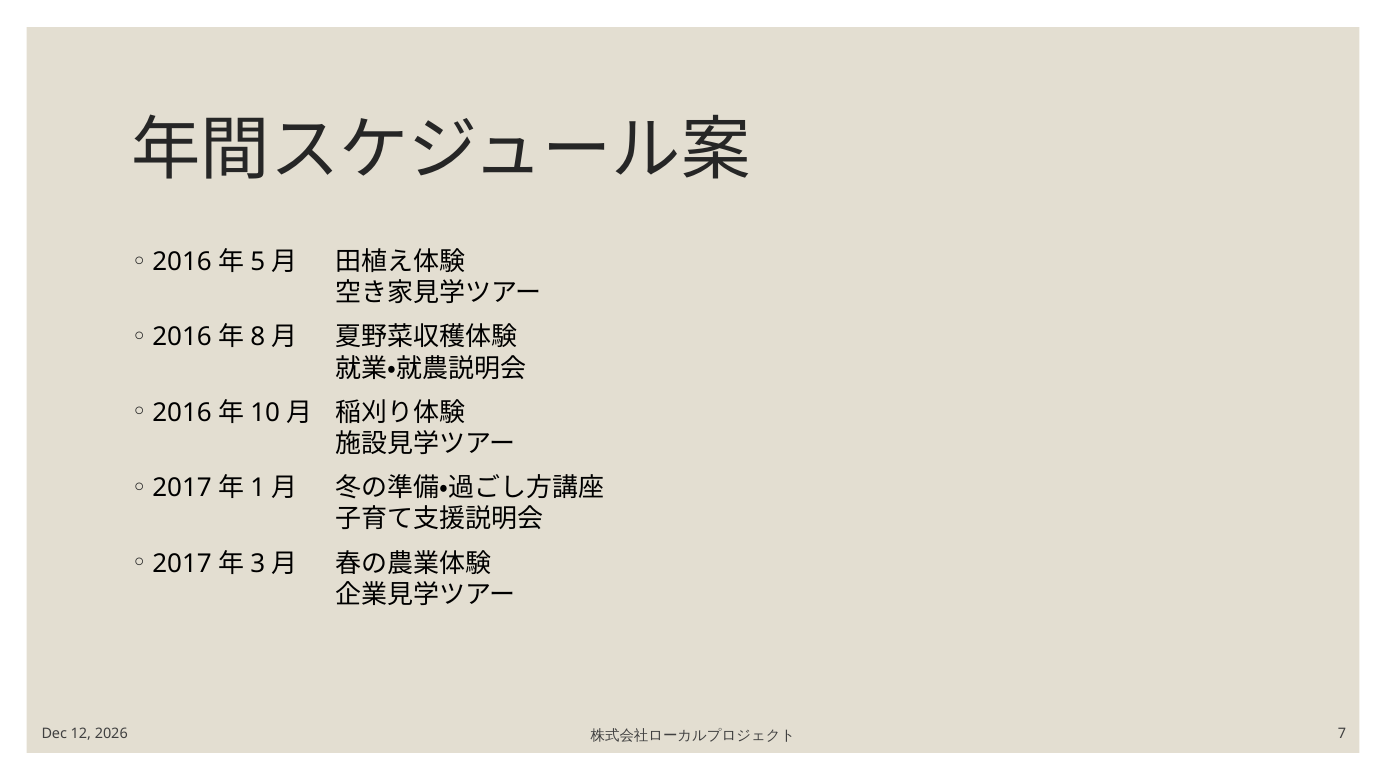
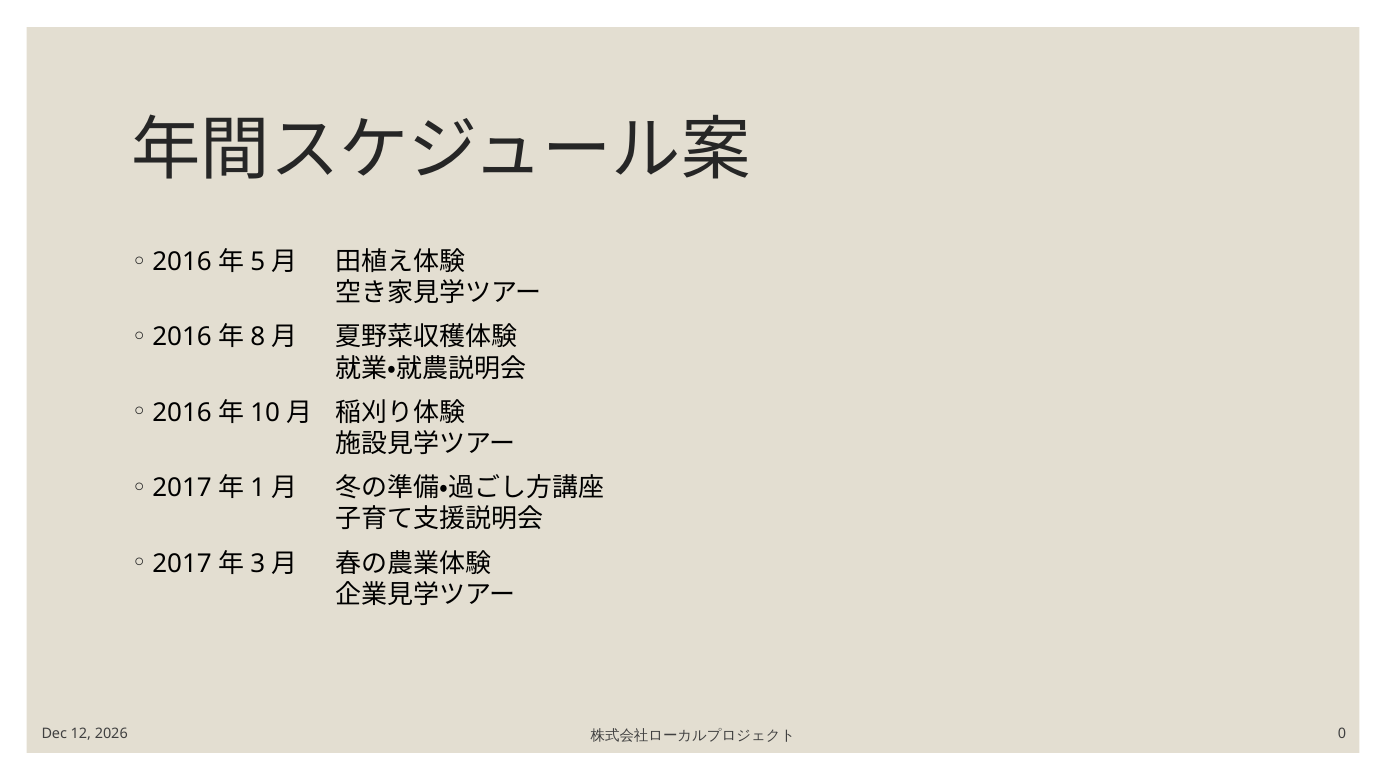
7: 7 -> 0
